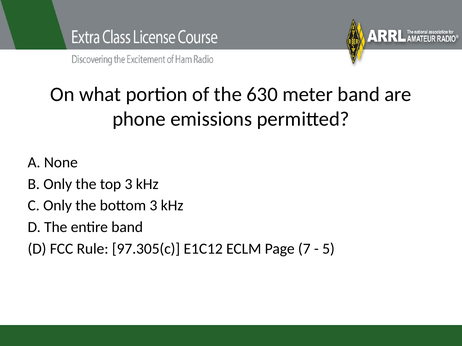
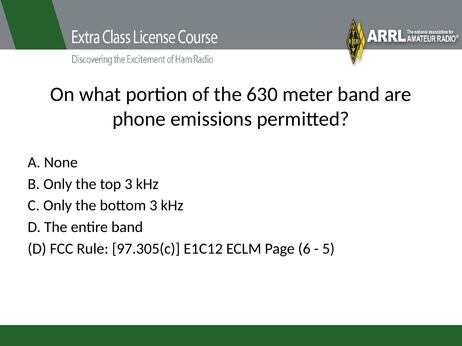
7: 7 -> 6
